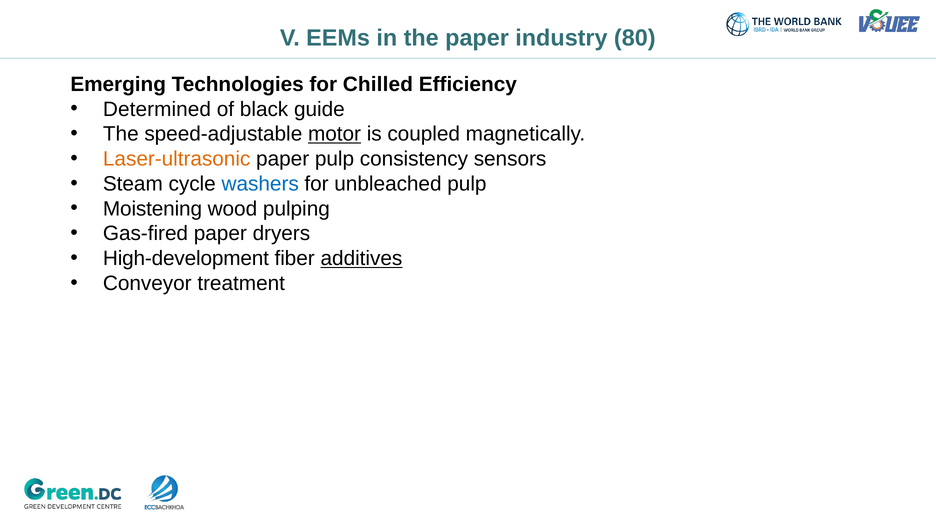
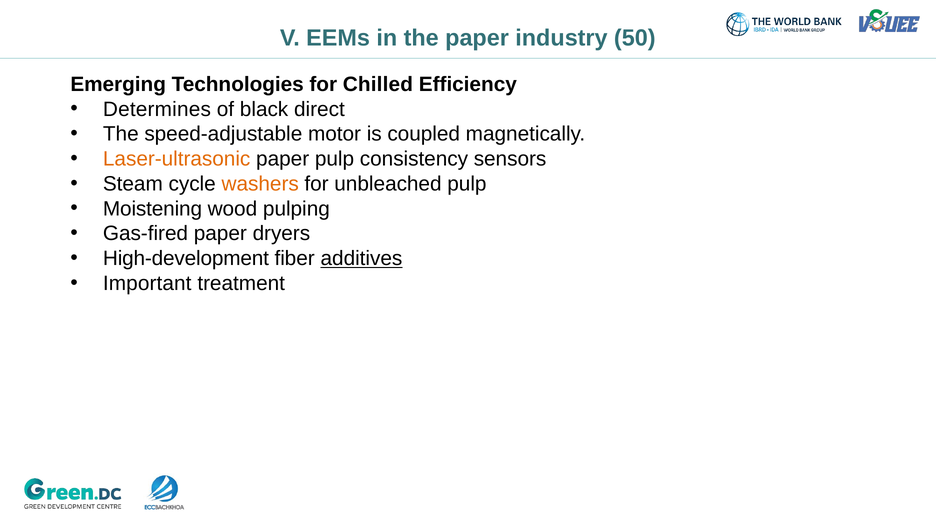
80: 80 -> 50
Determined: Determined -> Determines
guide: guide -> direct
motor underline: present -> none
washers colour: blue -> orange
Conveyor: Conveyor -> Important
